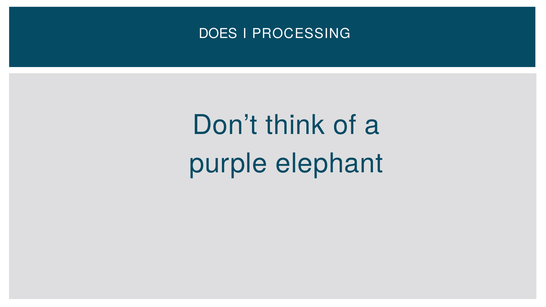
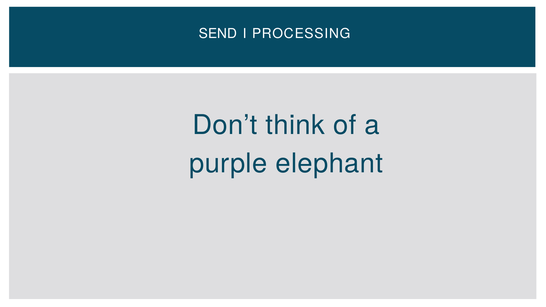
DOES: DOES -> SEND
